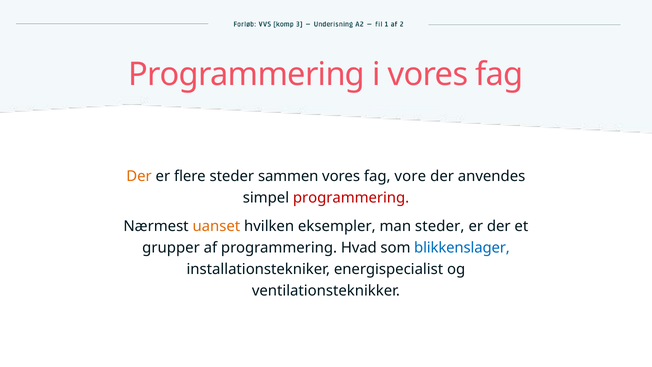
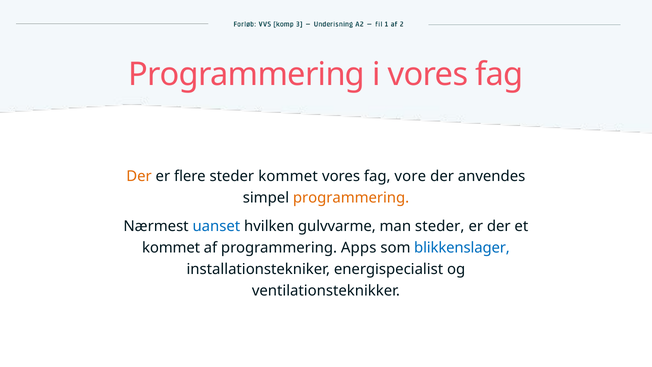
steder sammen: sammen -> kommet
programmering at (351, 198) colour: red -> orange
uanset colour: orange -> blue
eksempler: eksempler -> gulvvarme
grupper at (171, 248): grupper -> kommet
Hvad: Hvad -> Apps
